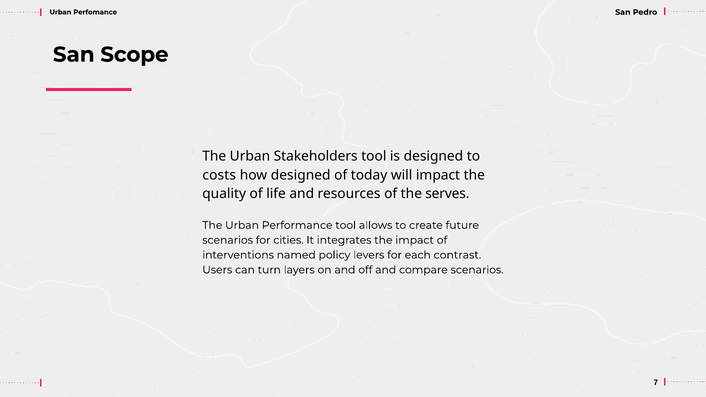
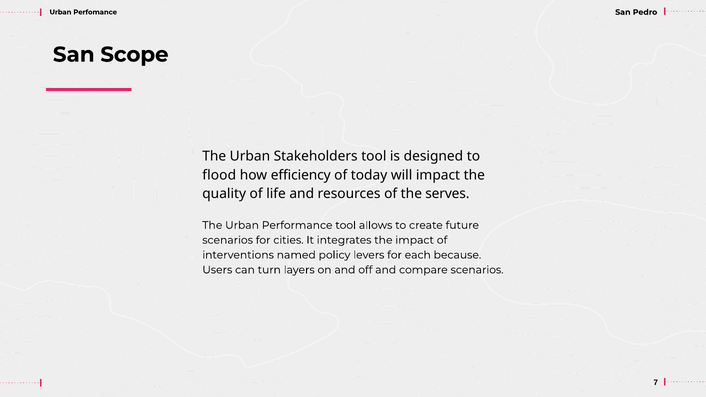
costs: costs -> flood
how designed: designed -> efficiency
contrast: contrast -> because
